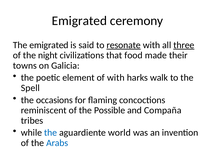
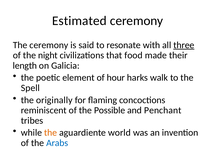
Emigrated at (79, 21): Emigrated -> Estimated
The emigrated: emigrated -> ceremony
resonate underline: present -> none
towns: towns -> length
of with: with -> hour
occasions: occasions -> originally
Compaña: Compaña -> Penchant
the at (51, 133) colour: blue -> orange
